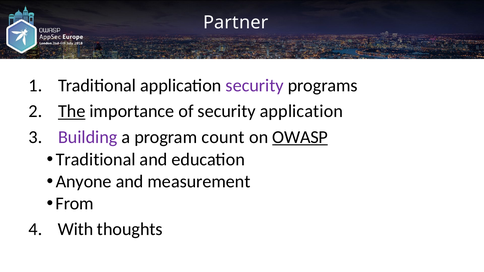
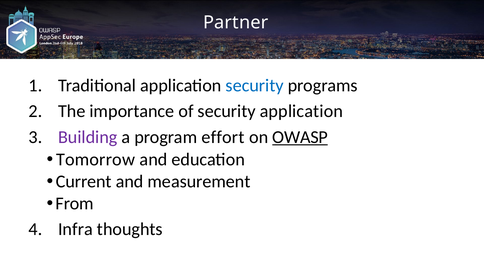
security at (255, 86) colour: purple -> blue
The underline: present -> none
count: count -> effort
Traditional at (96, 160): Traditional -> Tomorrow
Anyone: Anyone -> Current
With: With -> Infra
